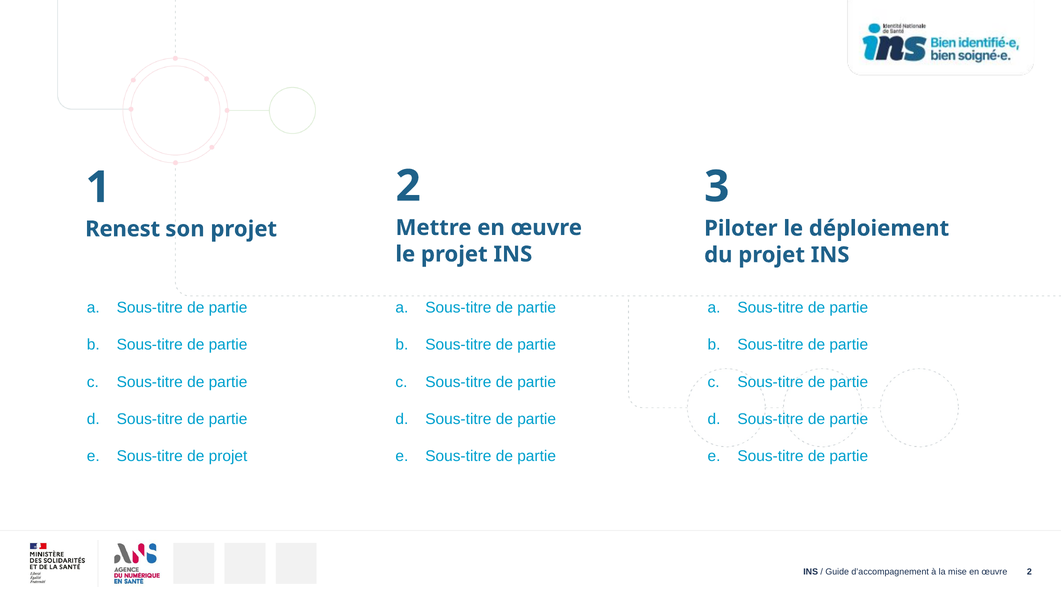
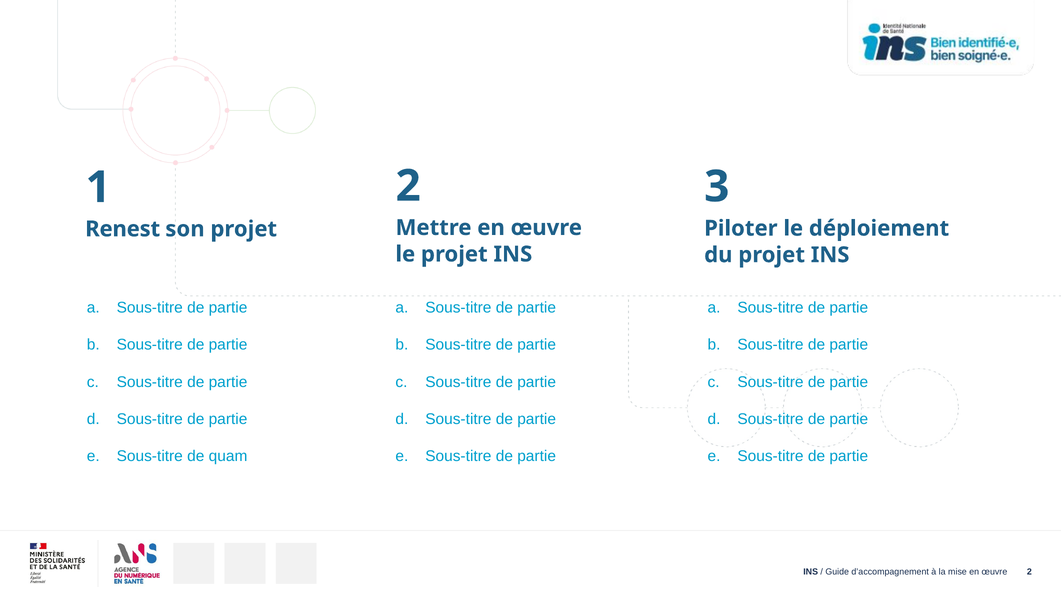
de projet: projet -> quam
